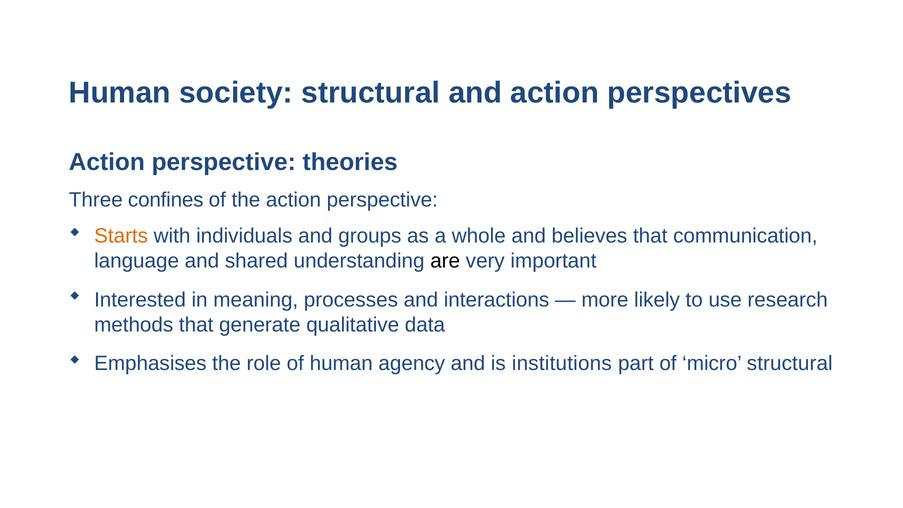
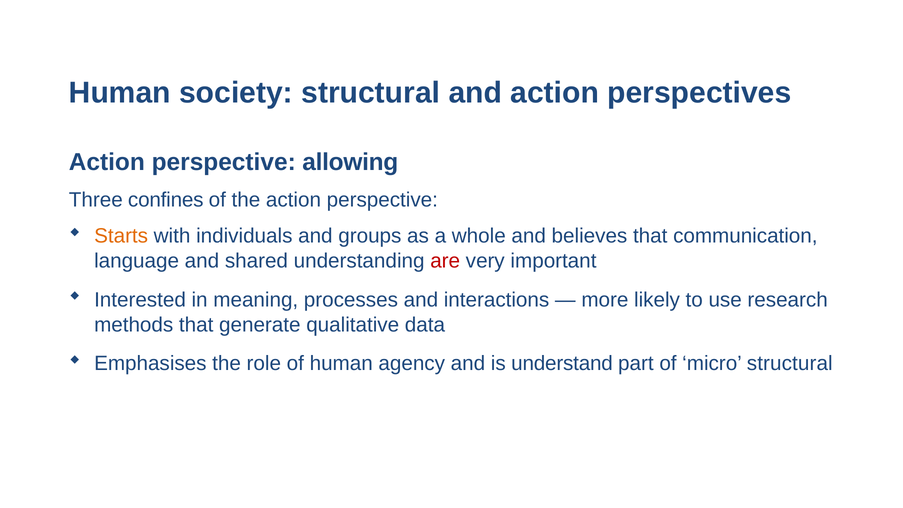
theories: theories -> allowing
are colour: black -> red
institutions: institutions -> understand
